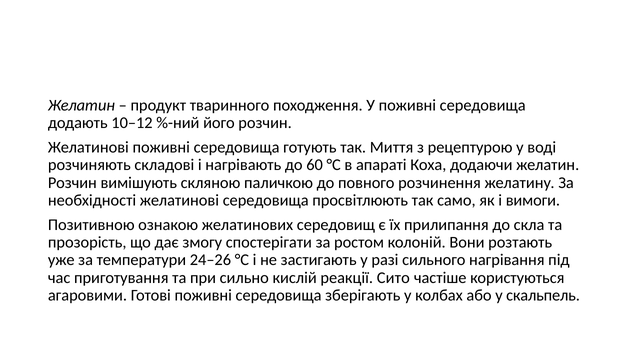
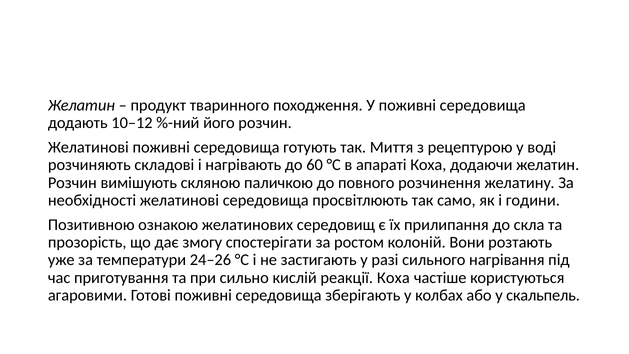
вимоги: вимоги -> години
реакції Сито: Сито -> Коха
